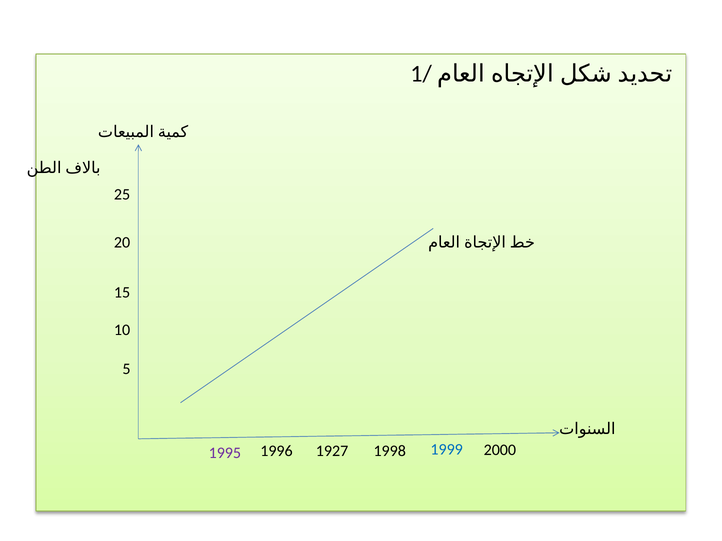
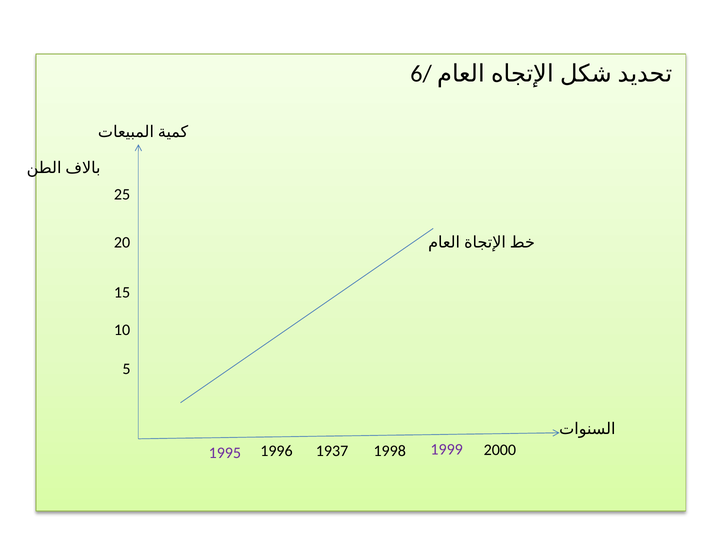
1/: 1/ -> 6/
1927: 1927 -> 1937
1999 colour: blue -> purple
